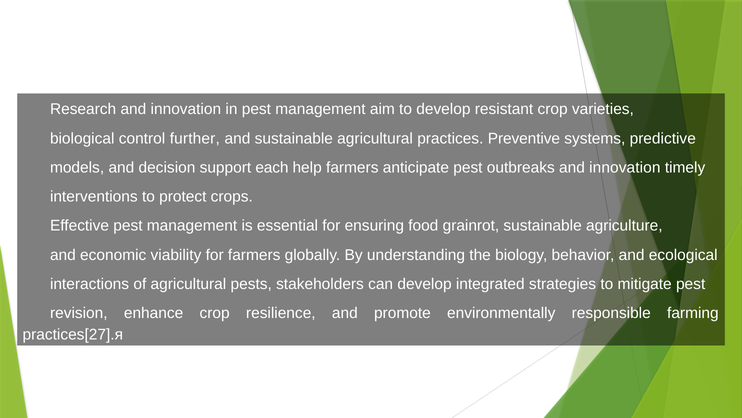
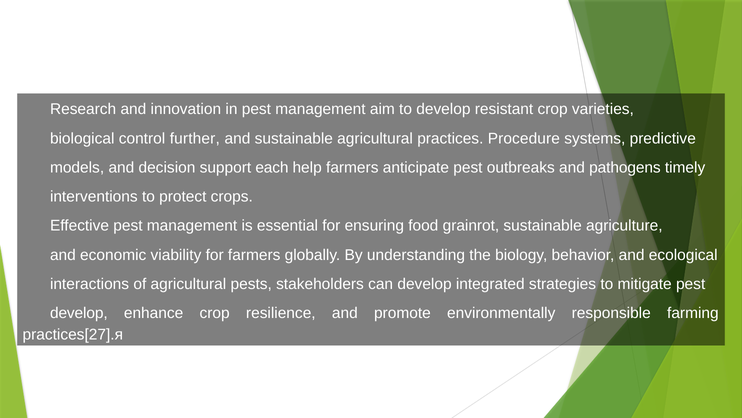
Preventive: Preventive -> Procedure
outbreaks and innovation: innovation -> pathogens
revision at (79, 313): revision -> develop
